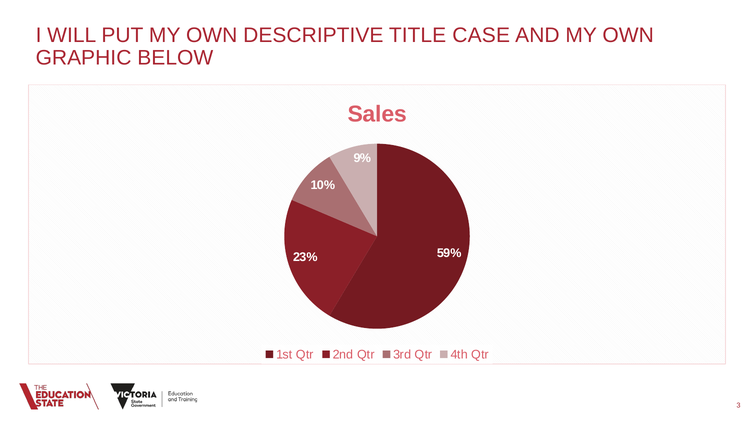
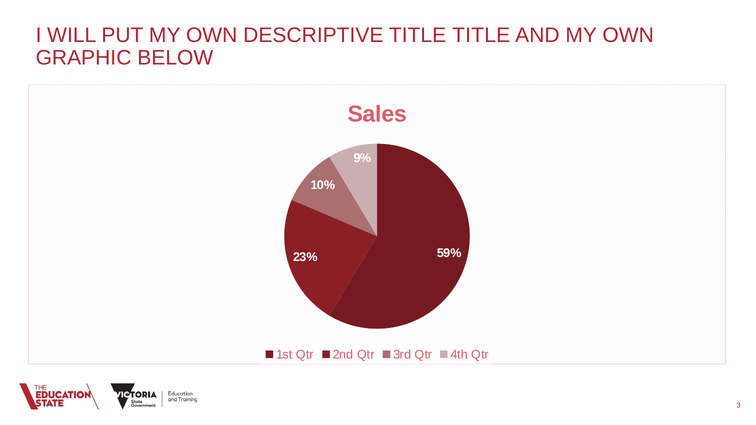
TITLE CASE: CASE -> TITLE
